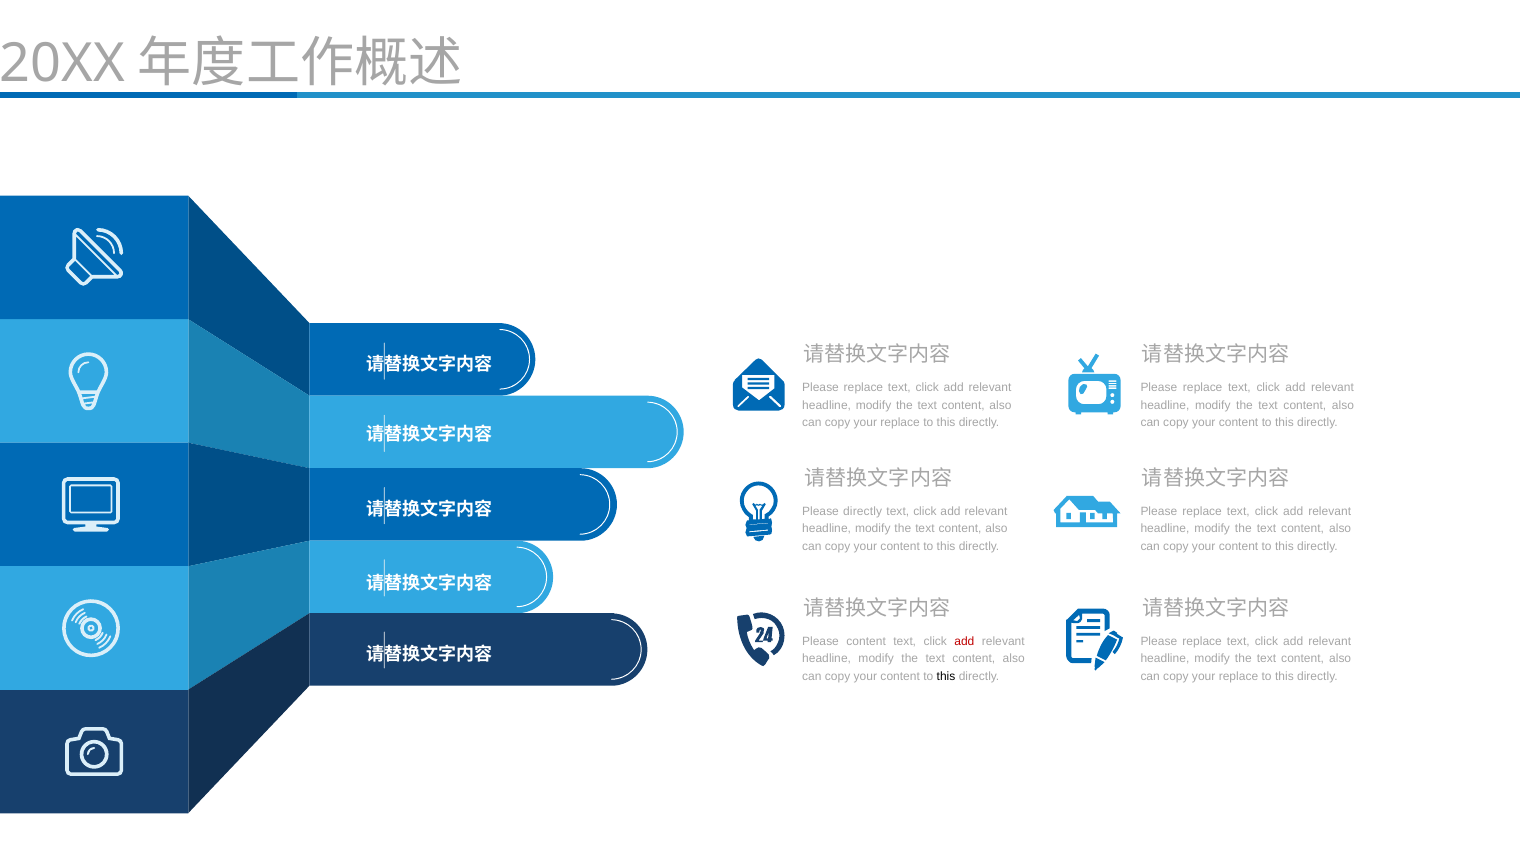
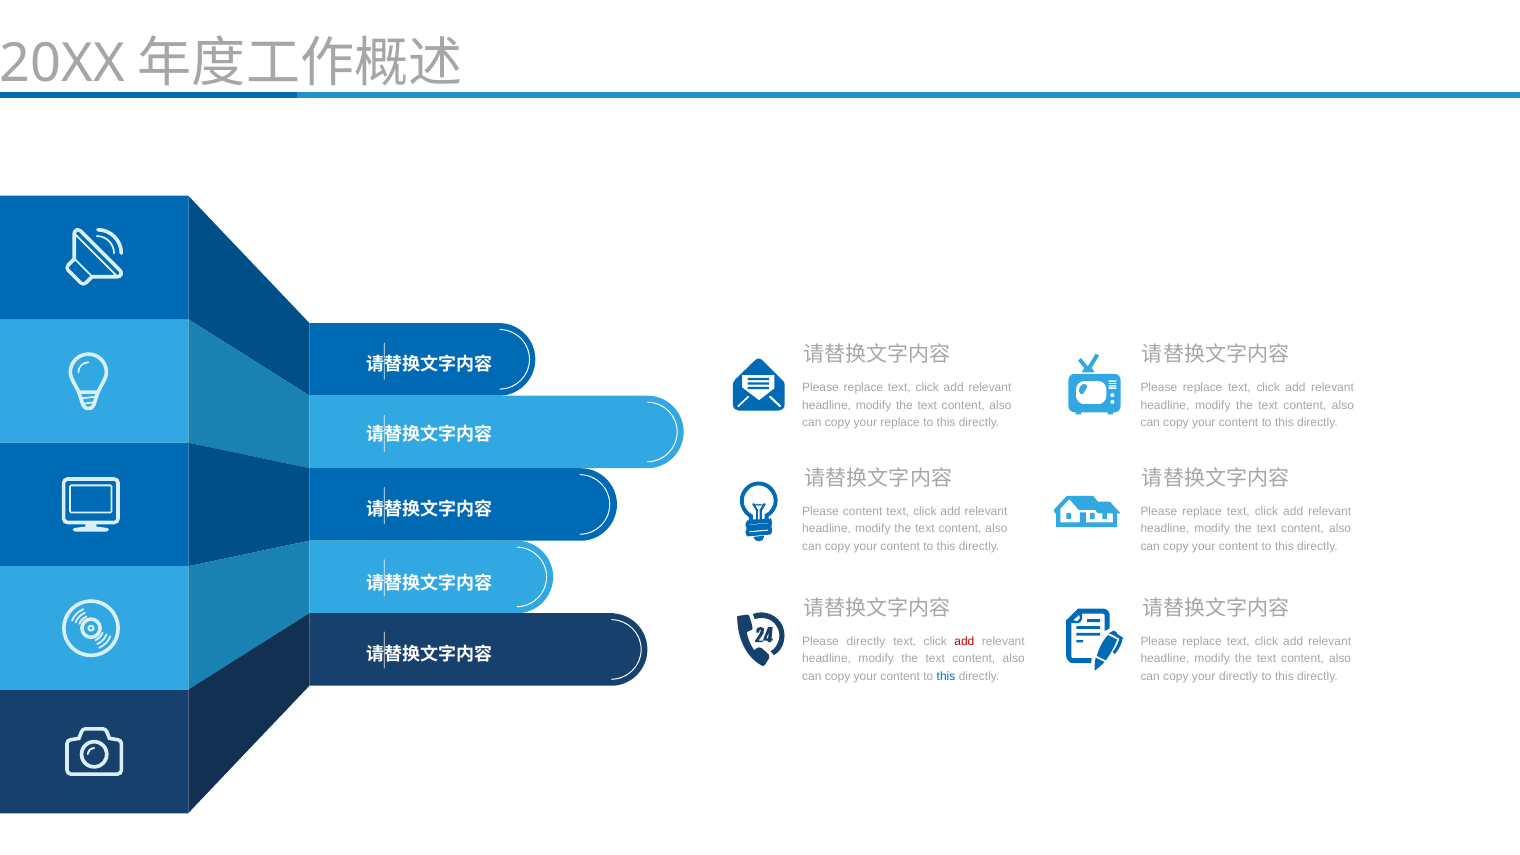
Please directly: directly -> content
Please content: content -> directly
this at (946, 676) colour: black -> blue
replace at (1238, 676): replace -> directly
